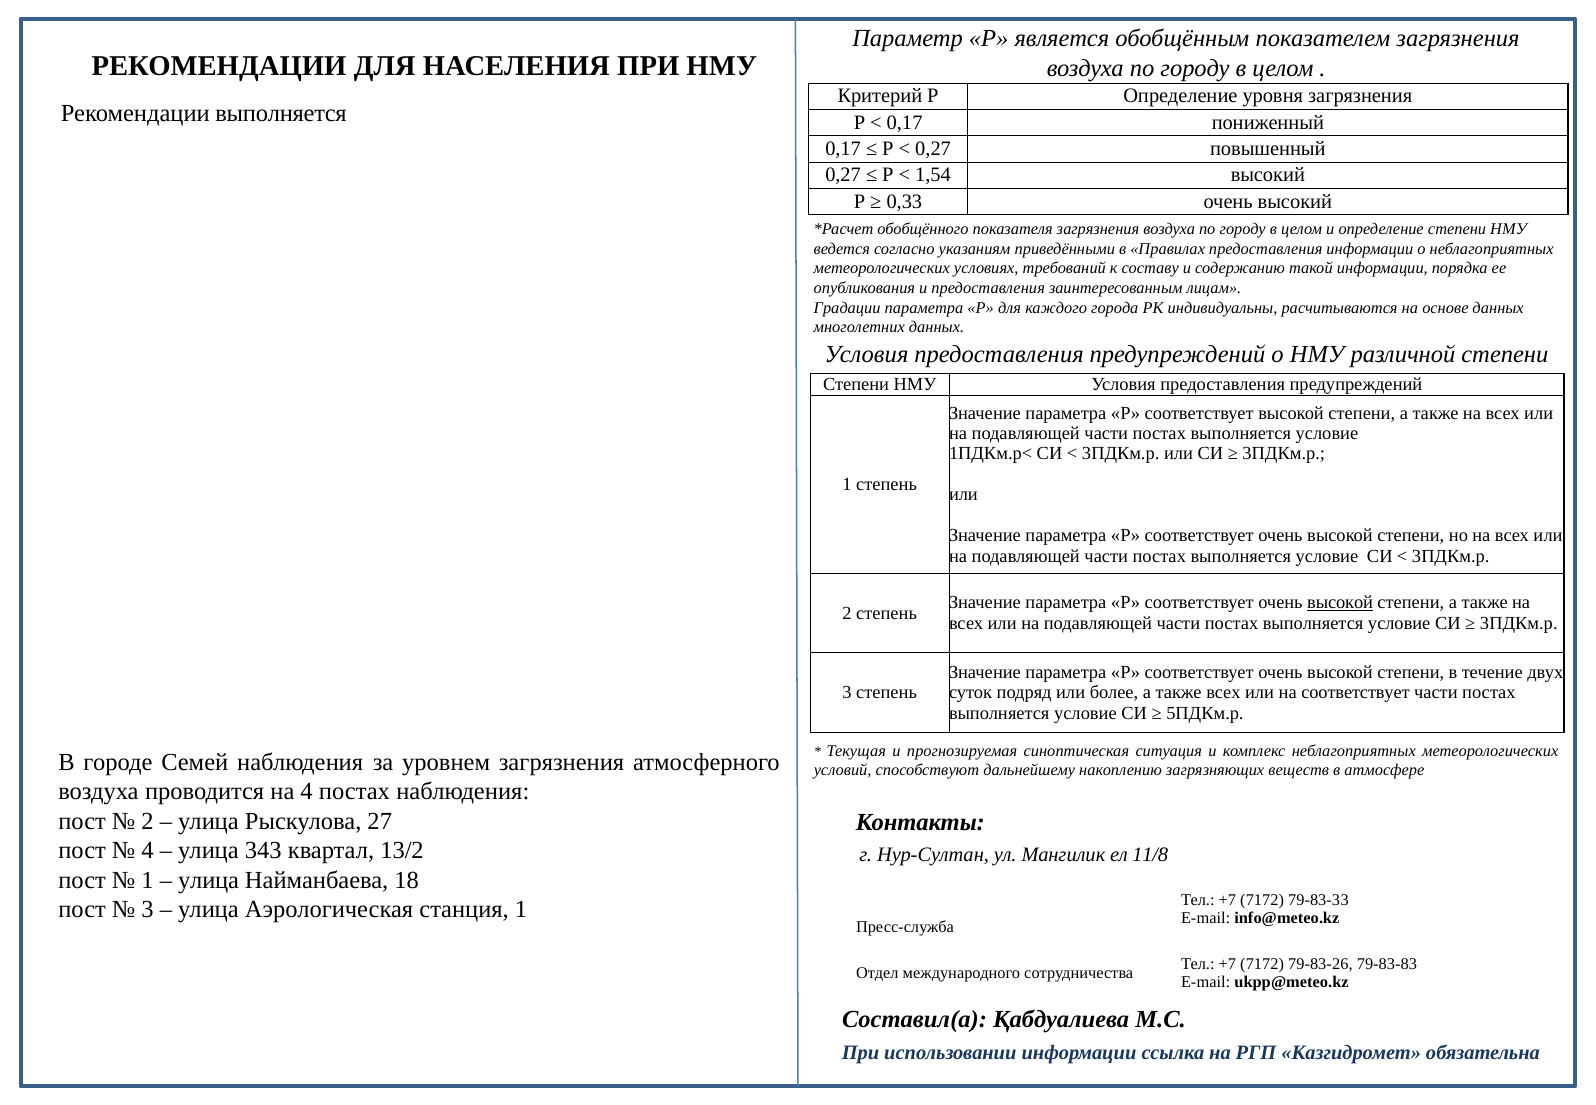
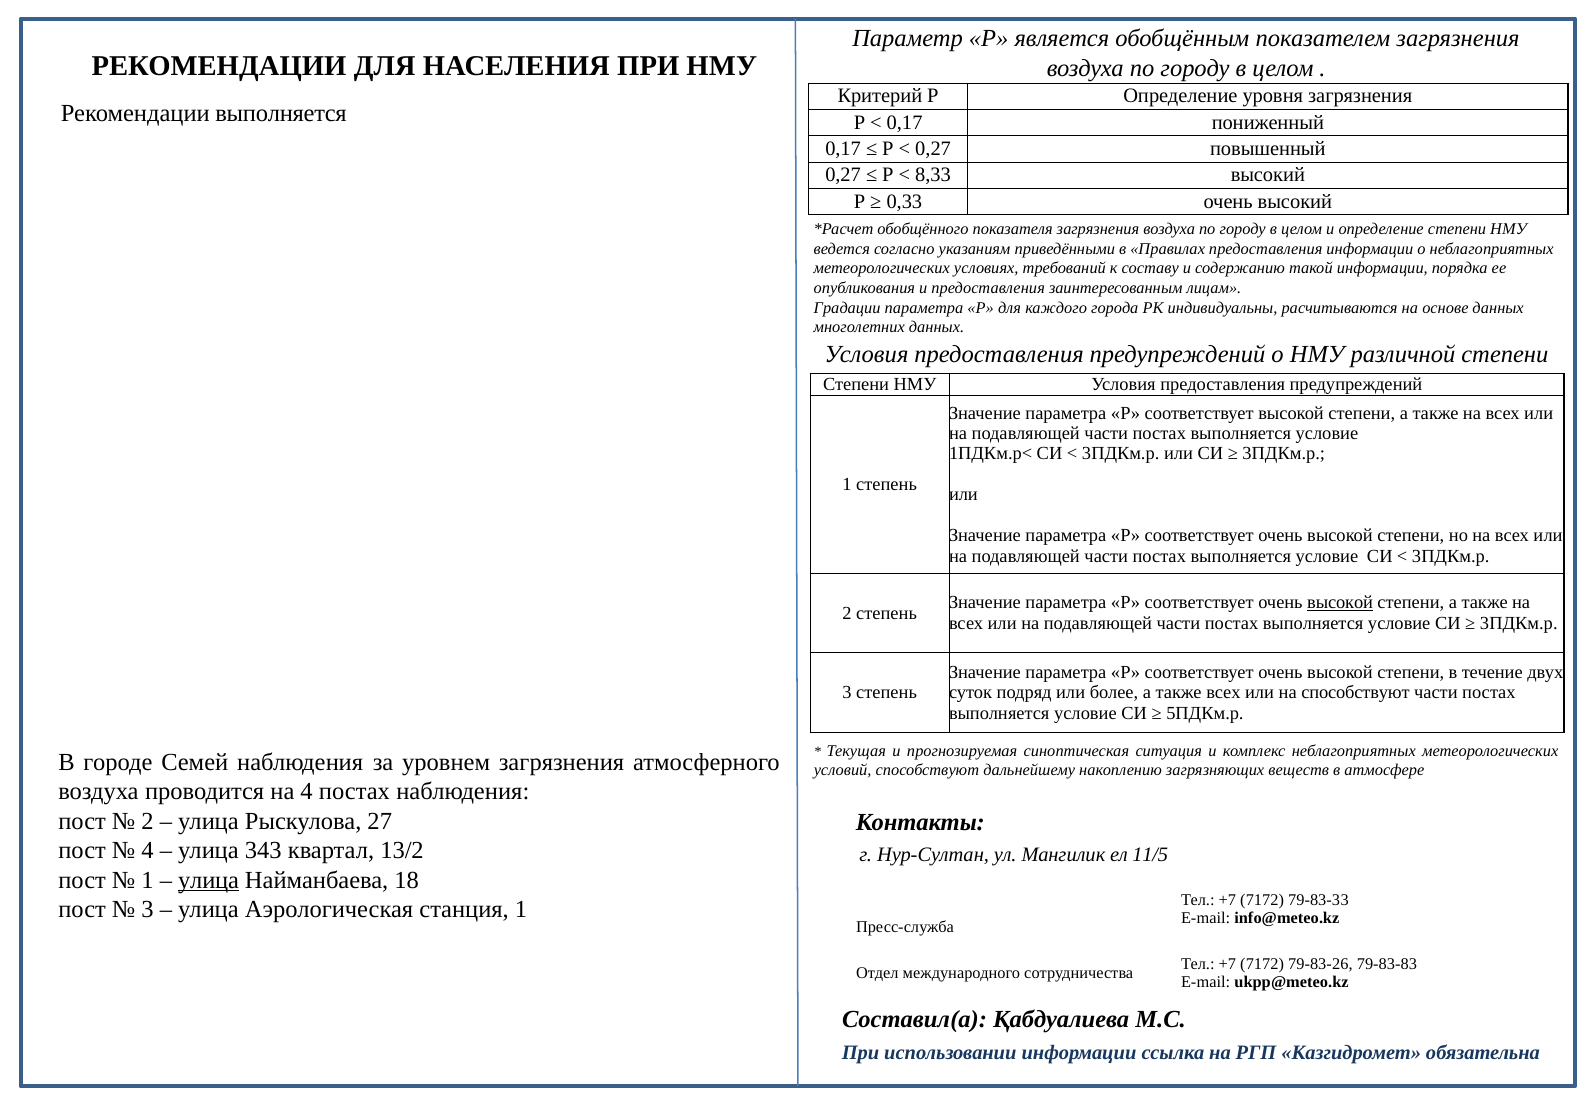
1,54: 1,54 -> 8,33
на соответствует: соответствует -> способствуют
11/8: 11/8 -> 11/5
улица at (209, 880) underline: none -> present
